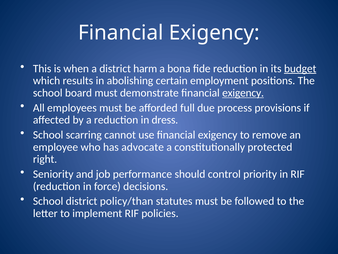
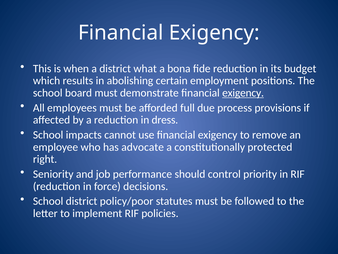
harm: harm -> what
budget underline: present -> none
scarring: scarring -> impacts
policy/than: policy/than -> policy/poor
